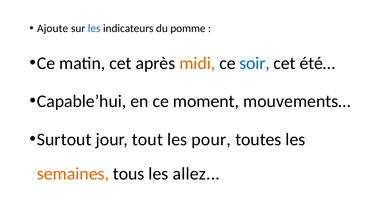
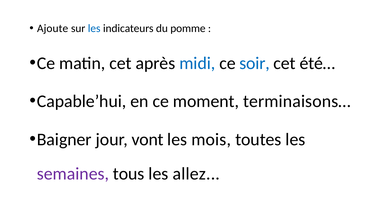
midi colour: orange -> blue
mouvements…: mouvements… -> terminaisons…
Surtout: Surtout -> Baigner
tout: tout -> vont
pour: pour -> mois
semaines colour: orange -> purple
